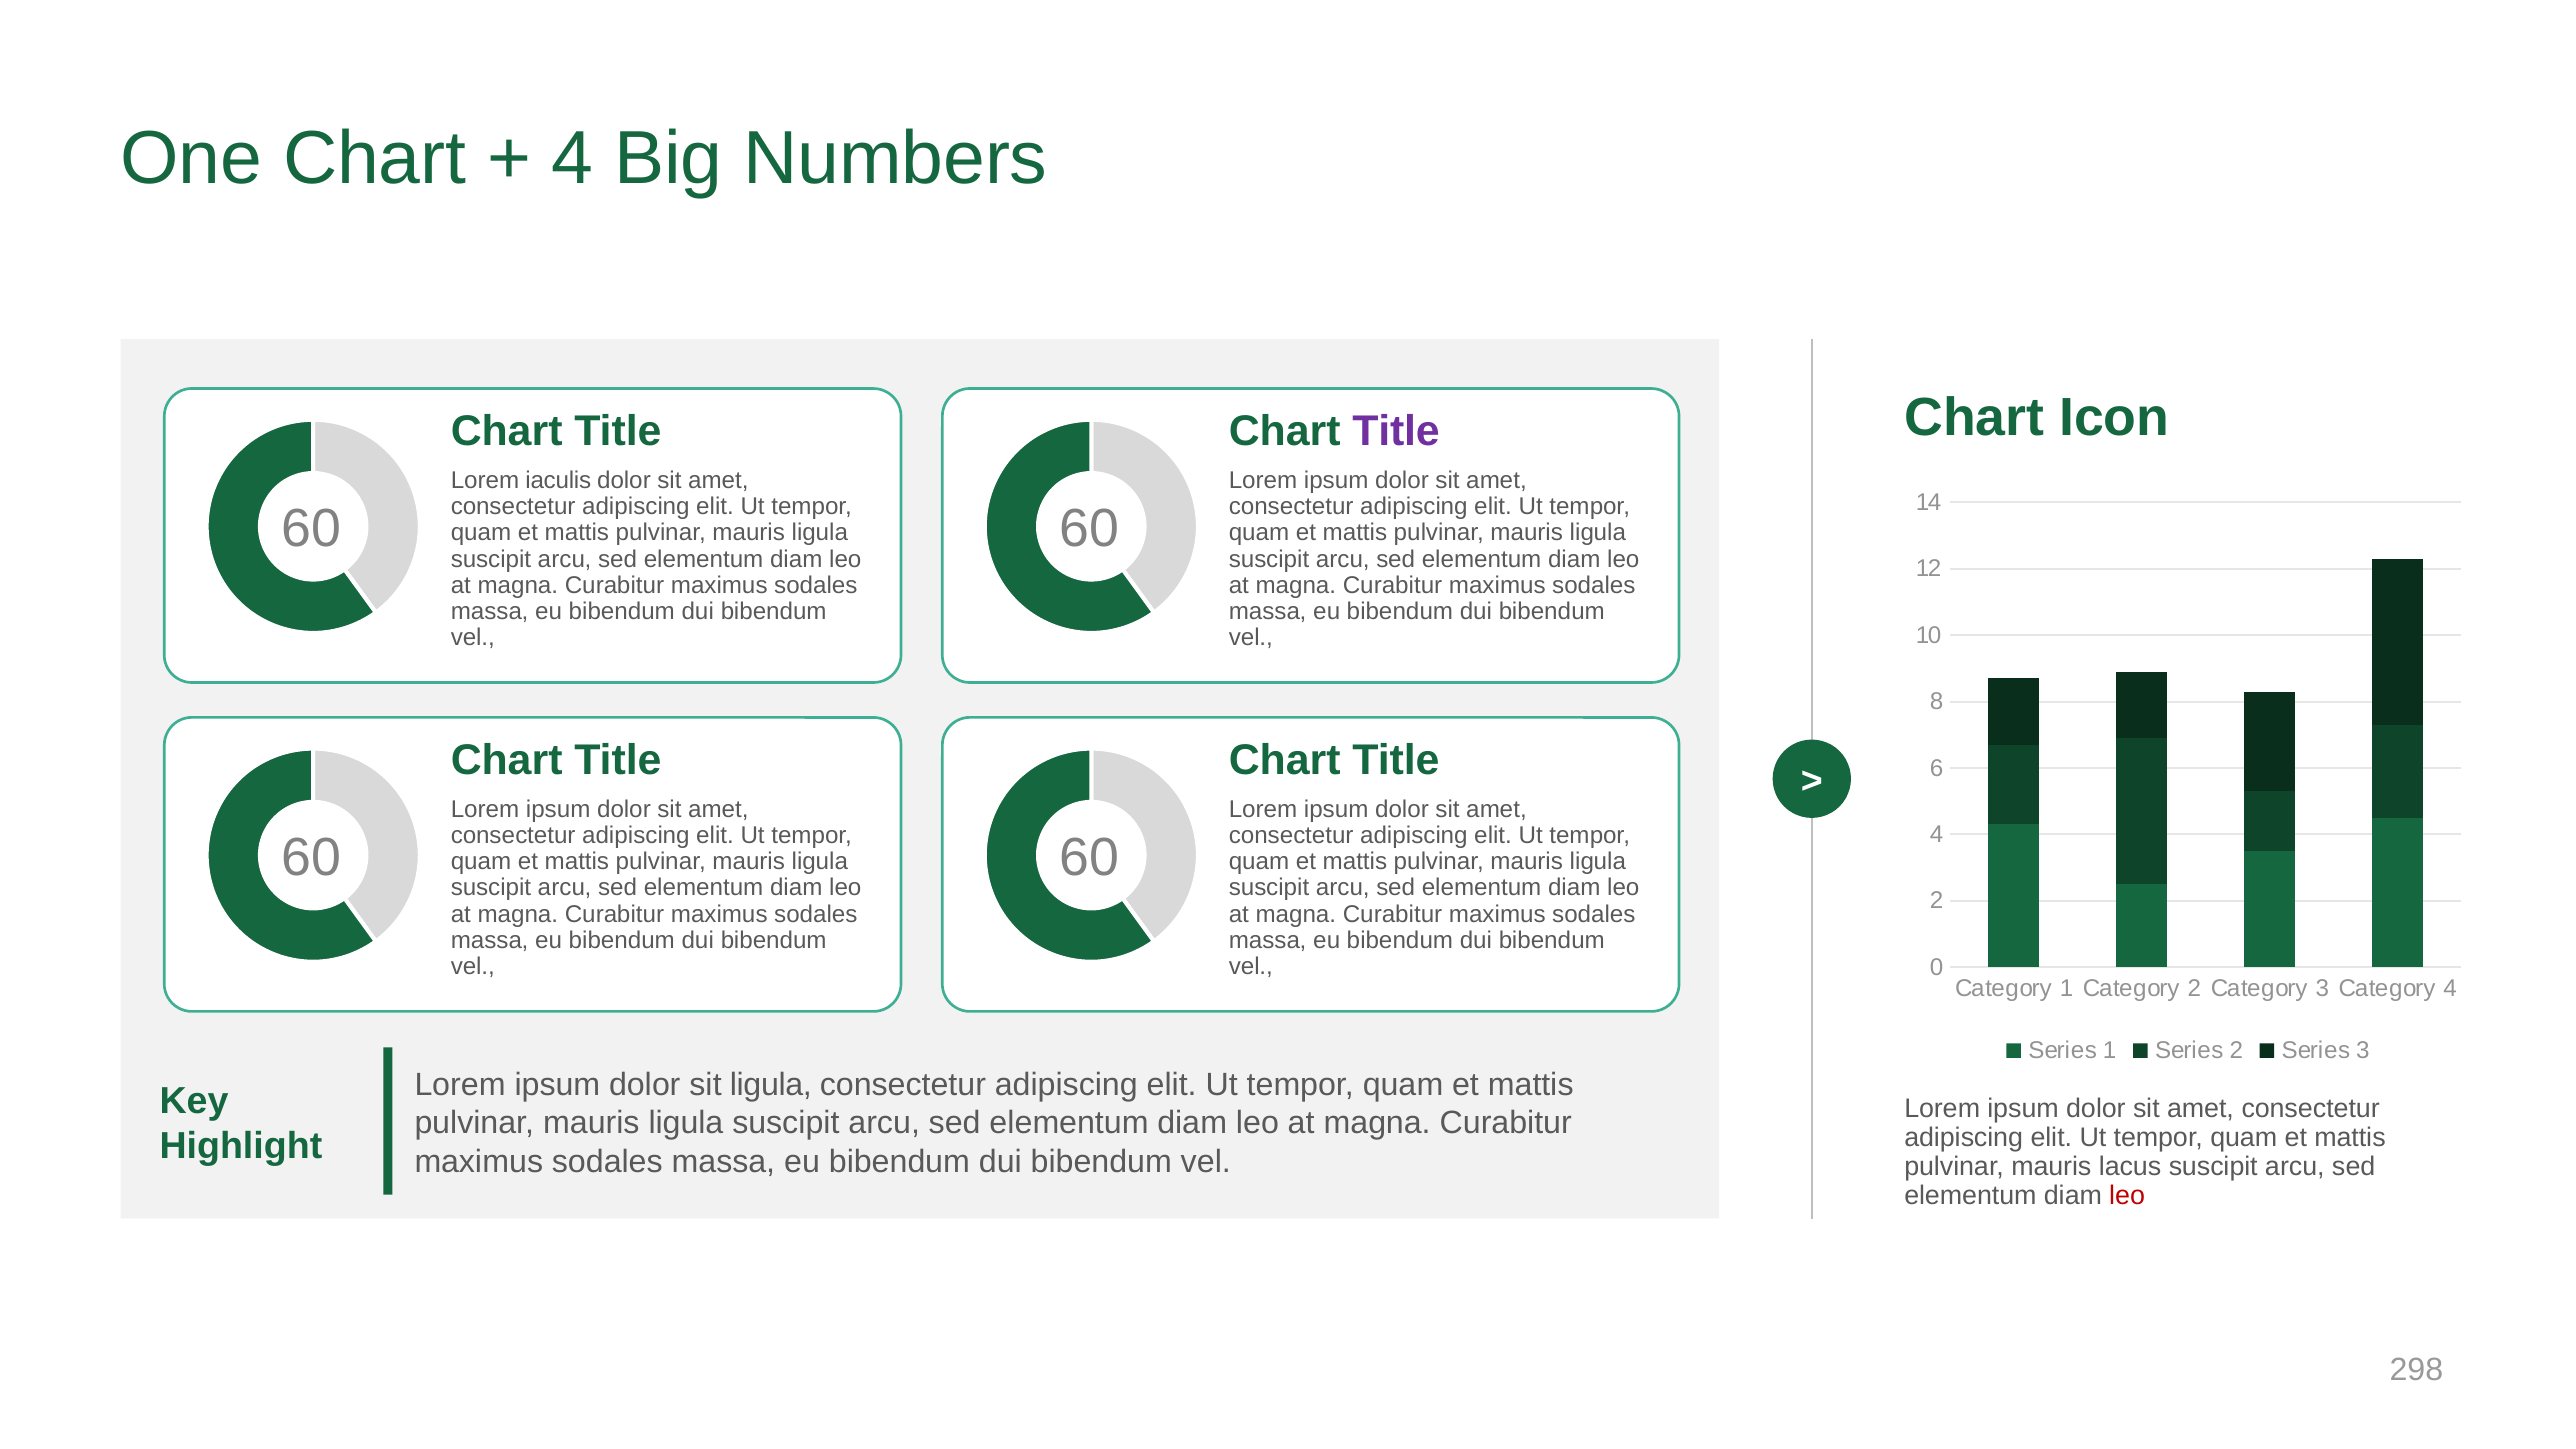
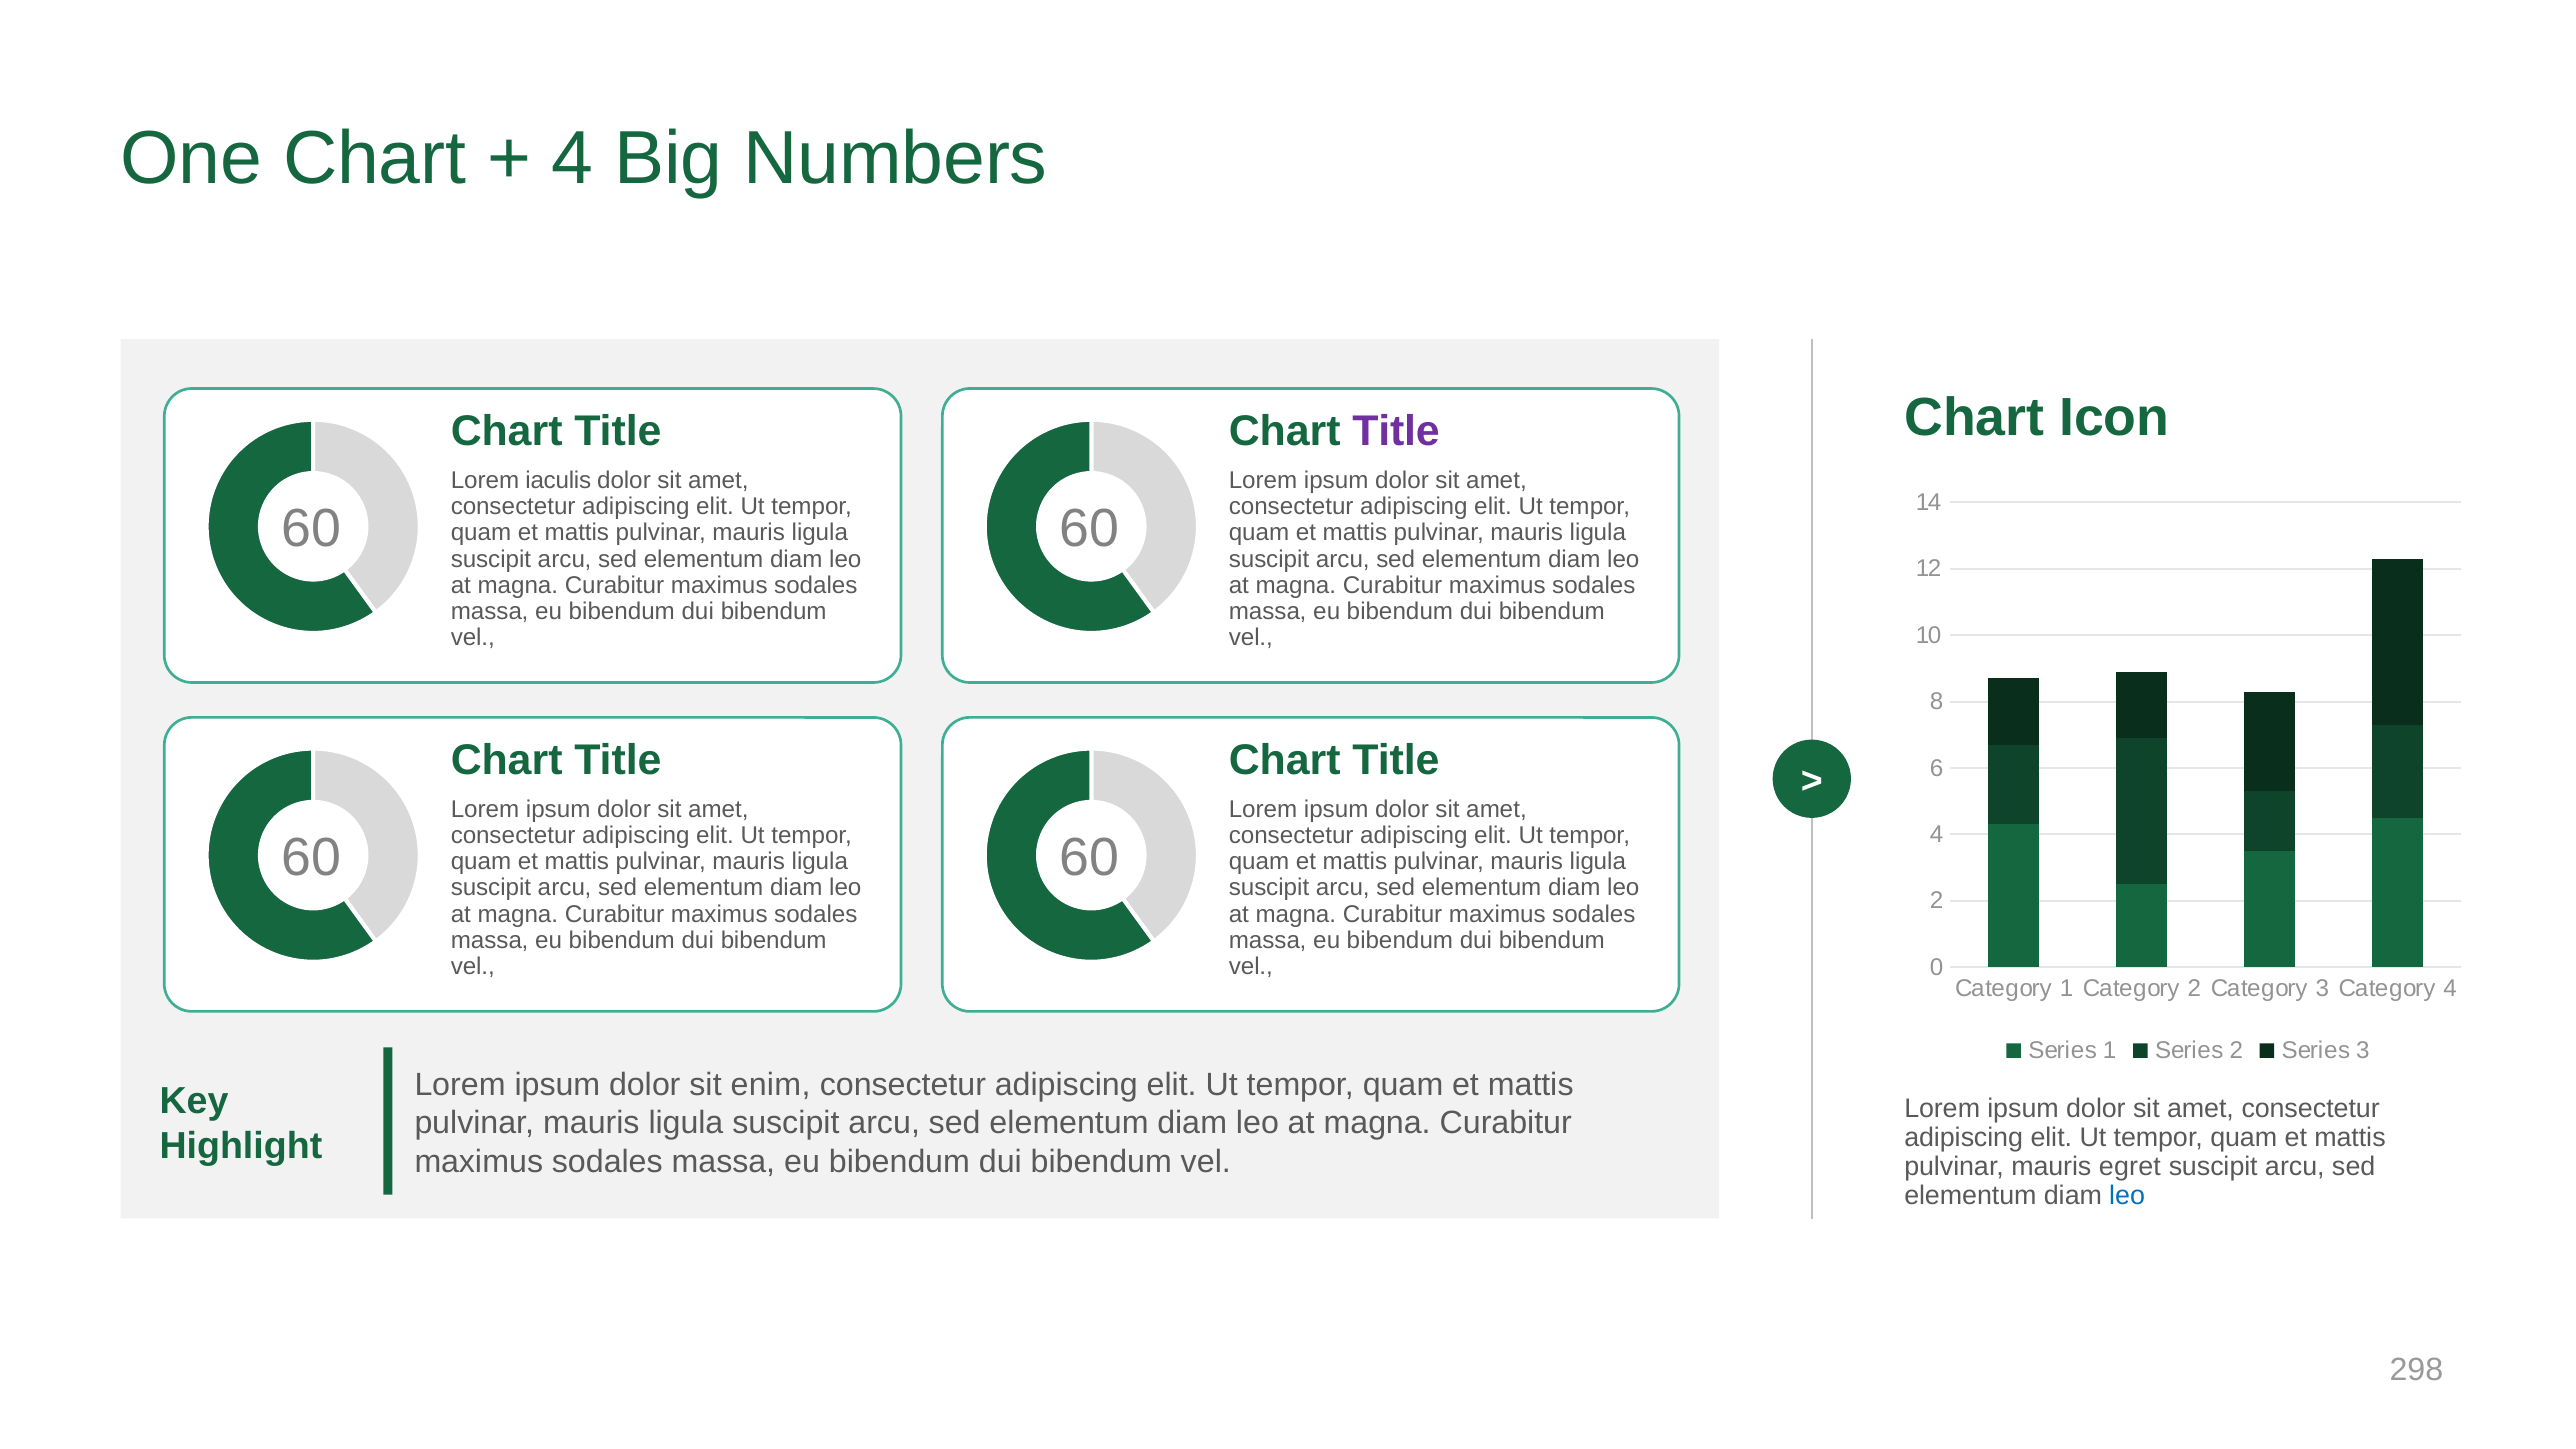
sit ligula: ligula -> enim
lacus: lacus -> egret
leo at (2127, 1196) colour: red -> blue
